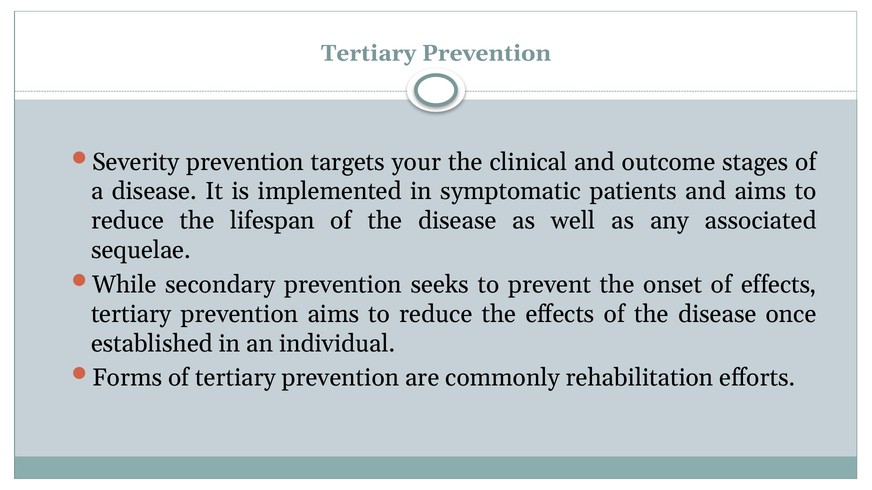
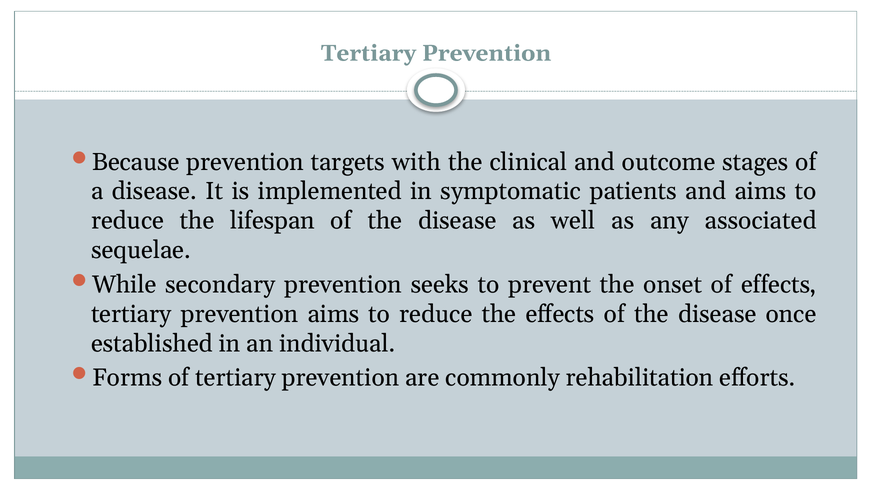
Severity: Severity -> Because
your: your -> with
